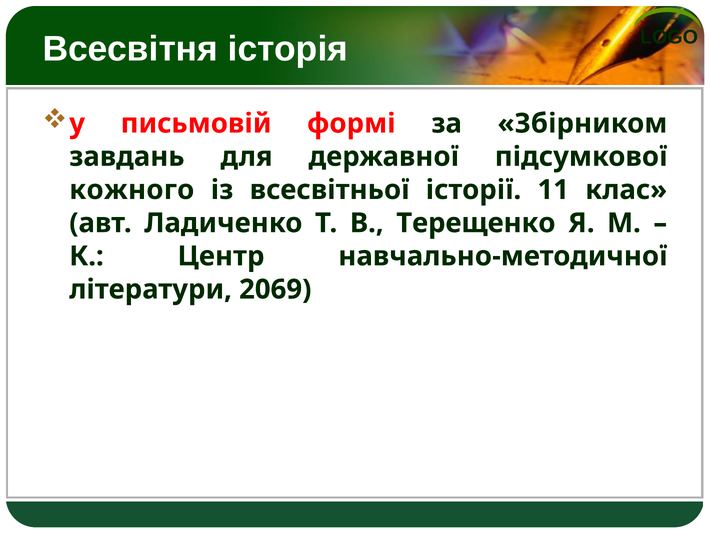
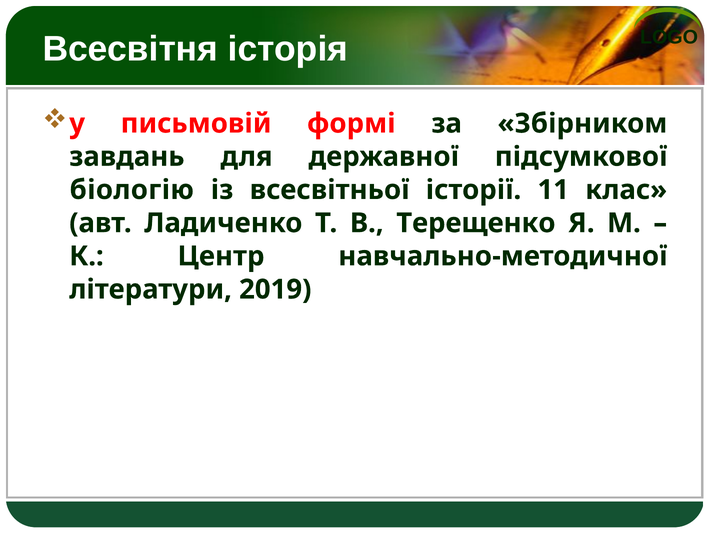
кожного: кожного -> біологію
2069: 2069 -> 2019
